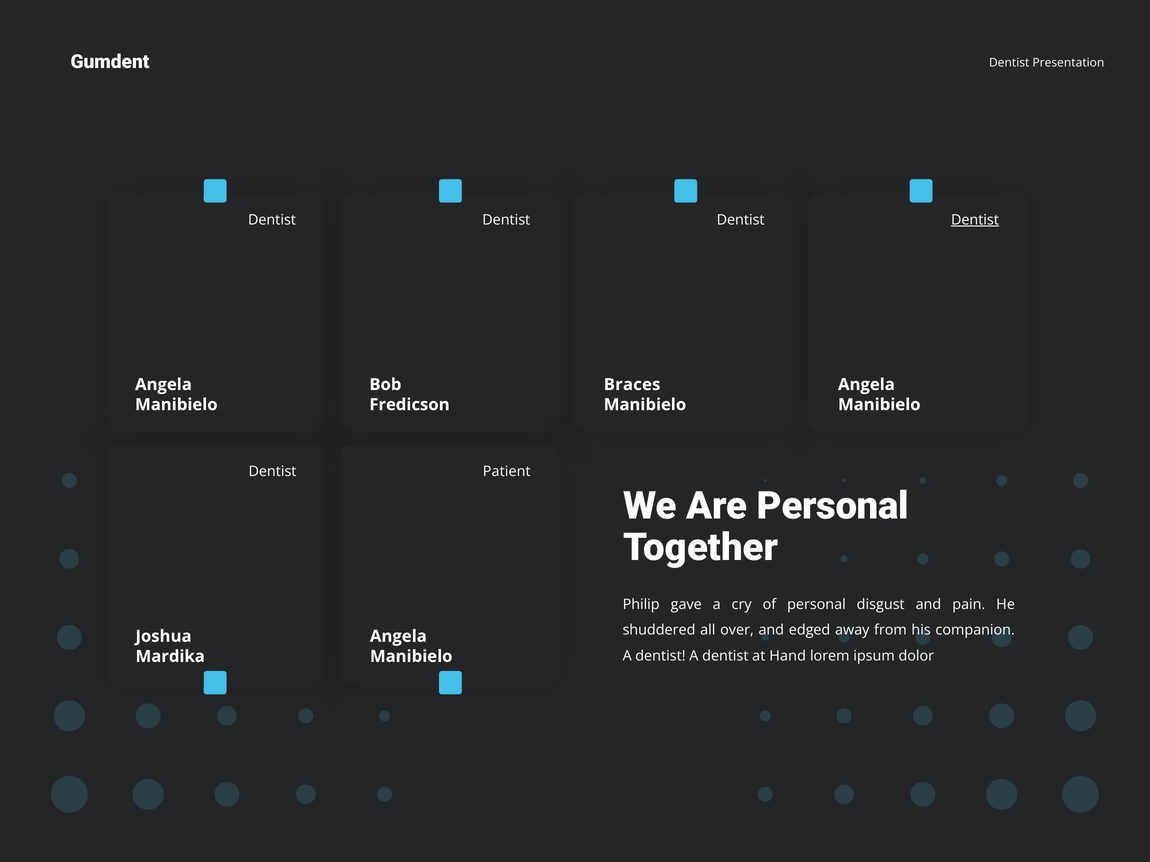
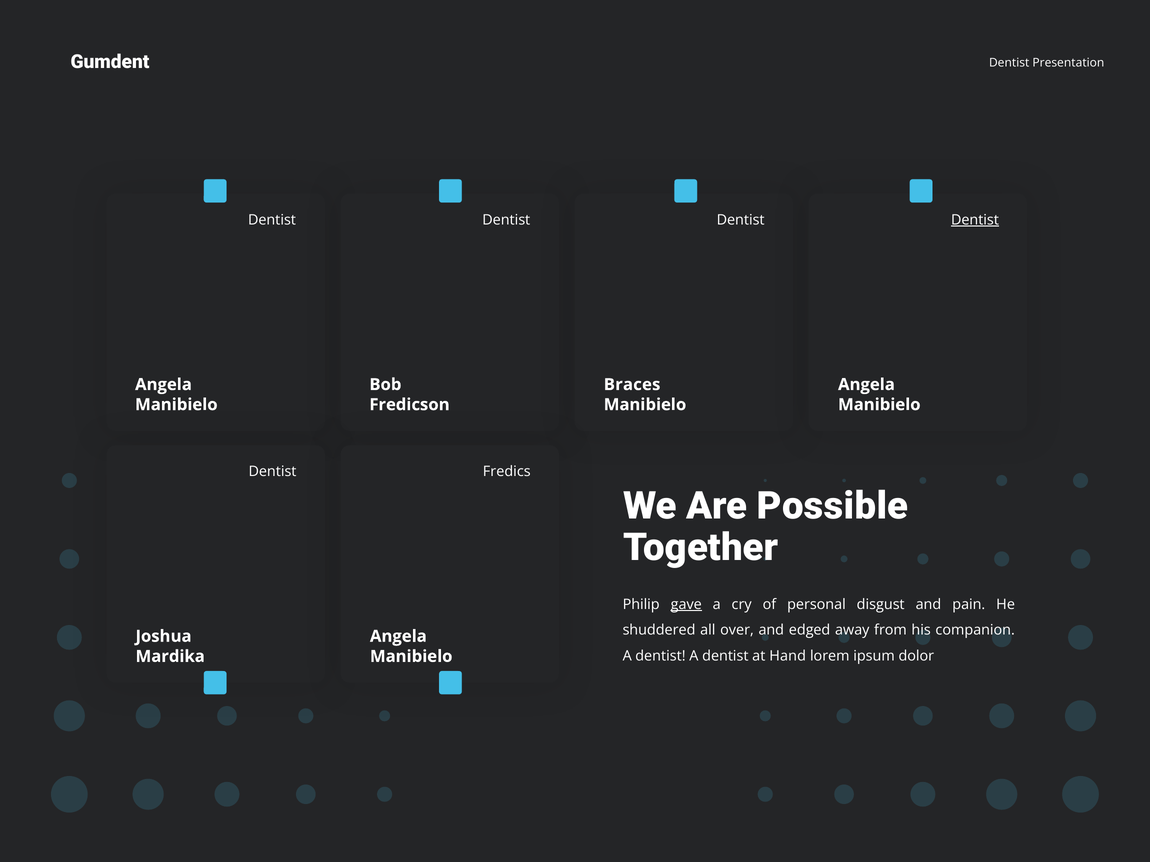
Patient: Patient -> Fredics
Are Personal: Personal -> Possible
gave underline: none -> present
